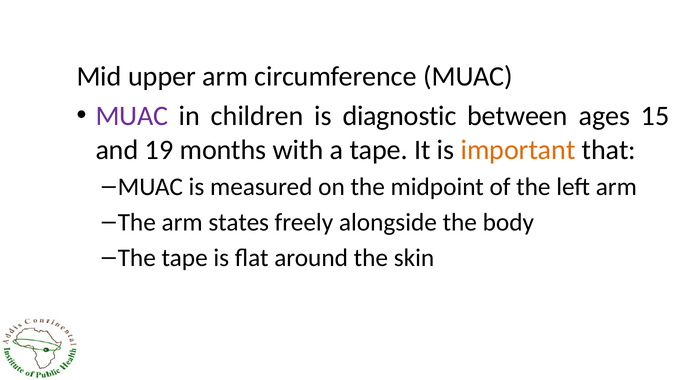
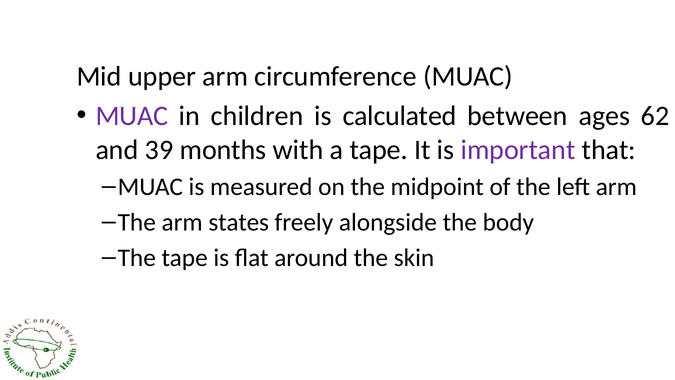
diagnostic: diagnostic -> calculated
15: 15 -> 62
19: 19 -> 39
important colour: orange -> purple
